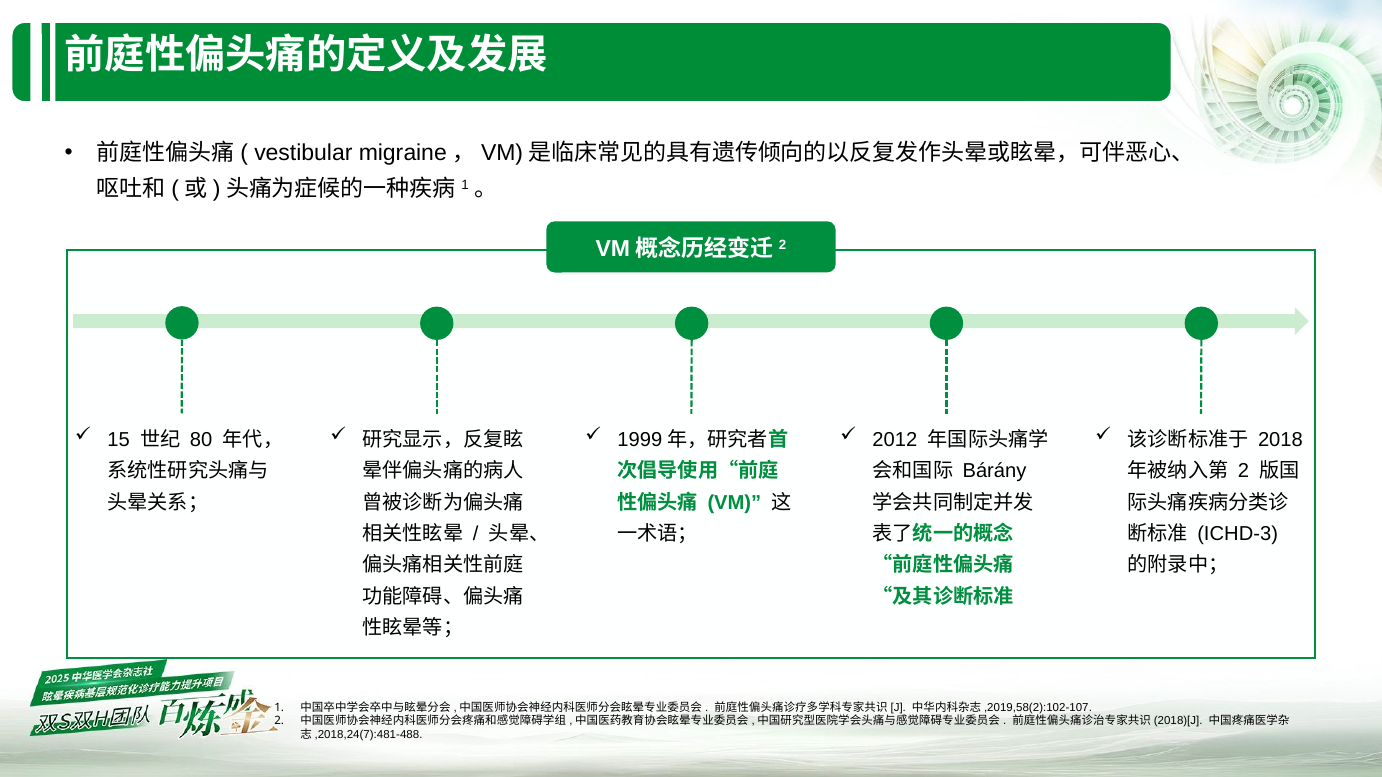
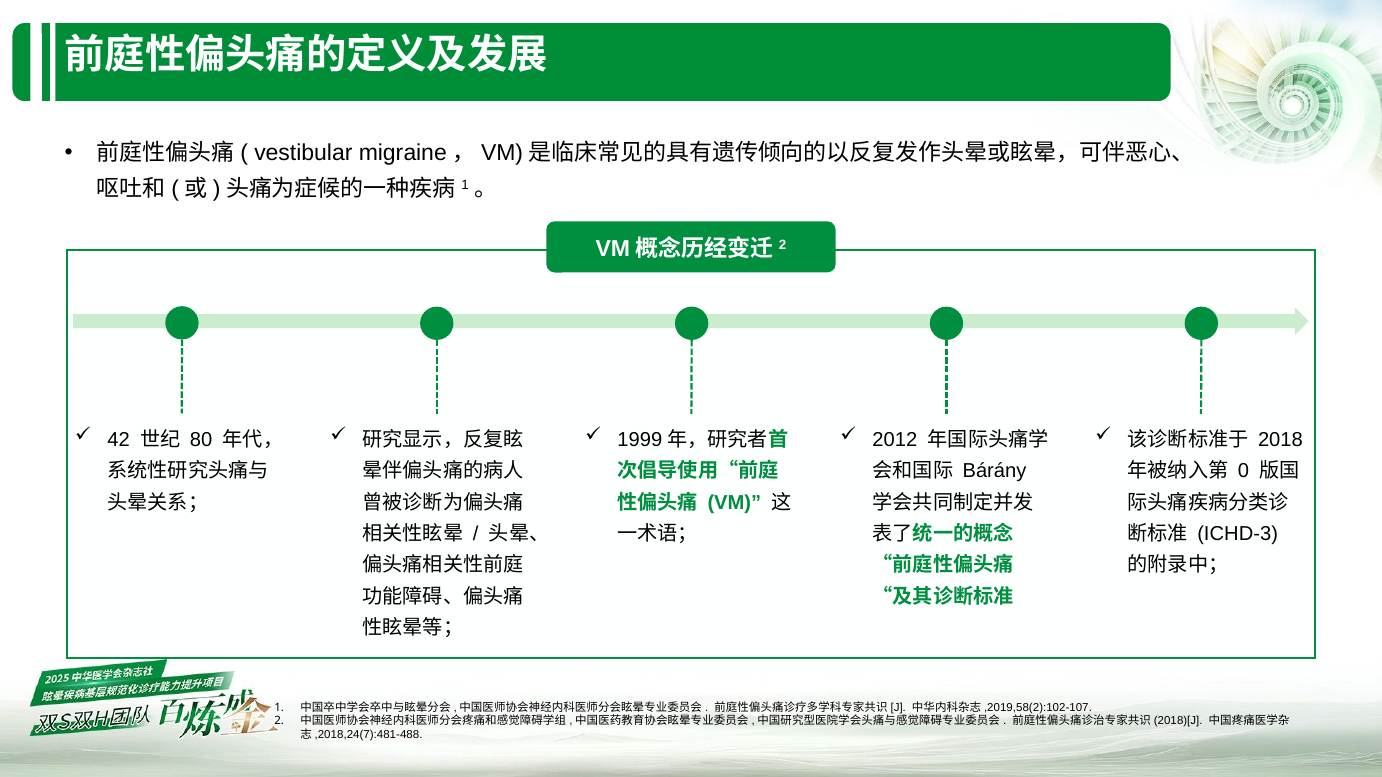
15: 15 -> 42
2 at (1243, 471): 2 -> 0
